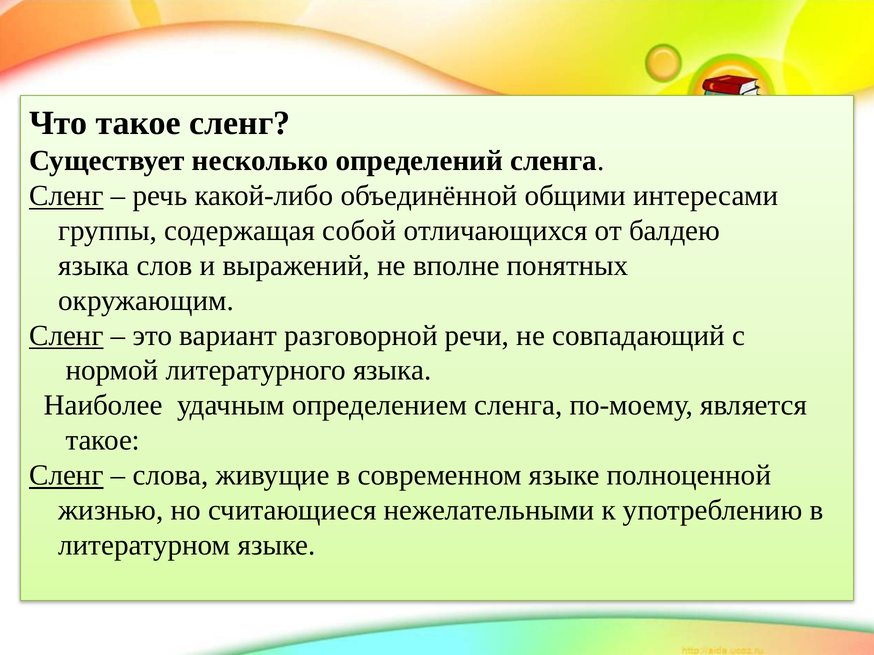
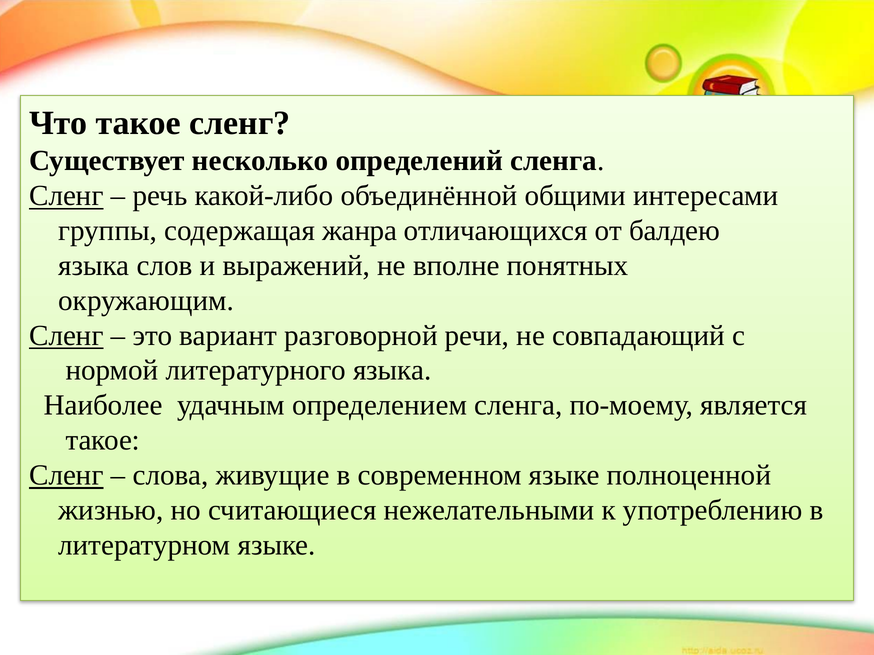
собой: собой -> жанра
